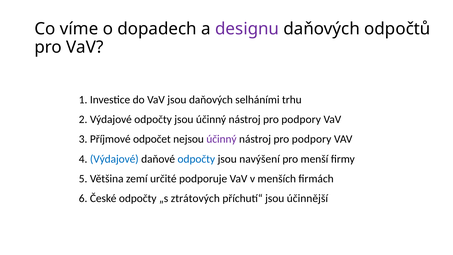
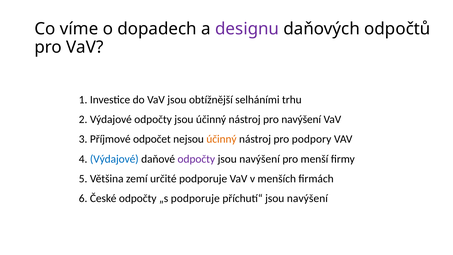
jsou daňových: daňových -> obtížnější
podpory at (301, 119): podpory -> navýšení
účinný at (221, 139) colour: purple -> orange
odpočty at (196, 159) colour: blue -> purple
„s ztrátových: ztrátových -> podporuje
příchutí“ jsou účinnější: účinnější -> navýšení
